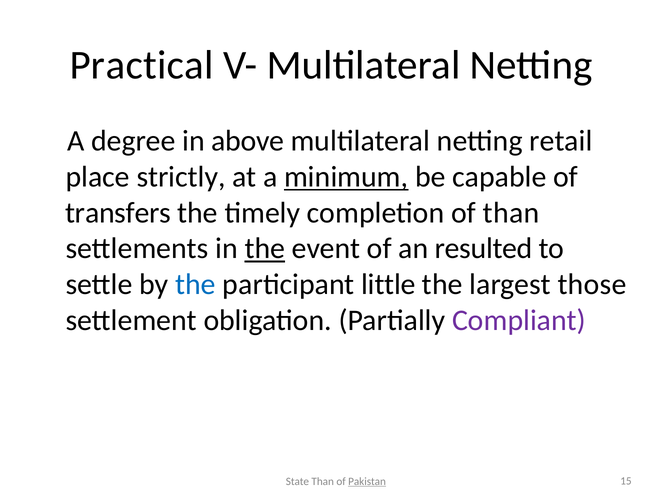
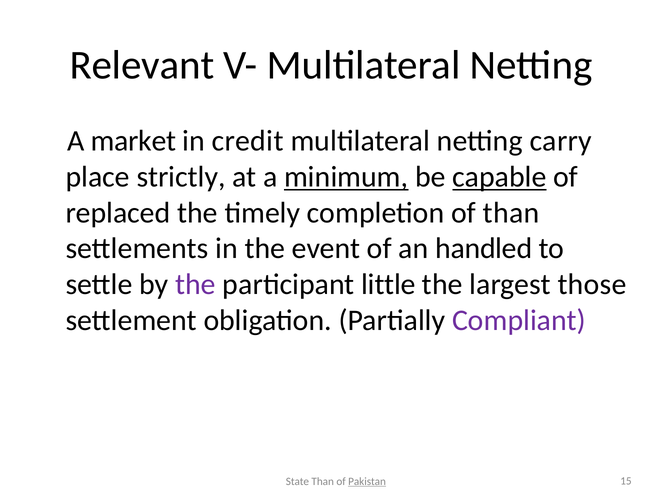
Practical: Practical -> Relevant
degree: degree -> market
above: above -> credit
retail: retail -> carry
capable underline: none -> present
transfers: transfers -> replaced
the at (265, 249) underline: present -> none
resulted: resulted -> handled
the at (195, 284) colour: blue -> purple
